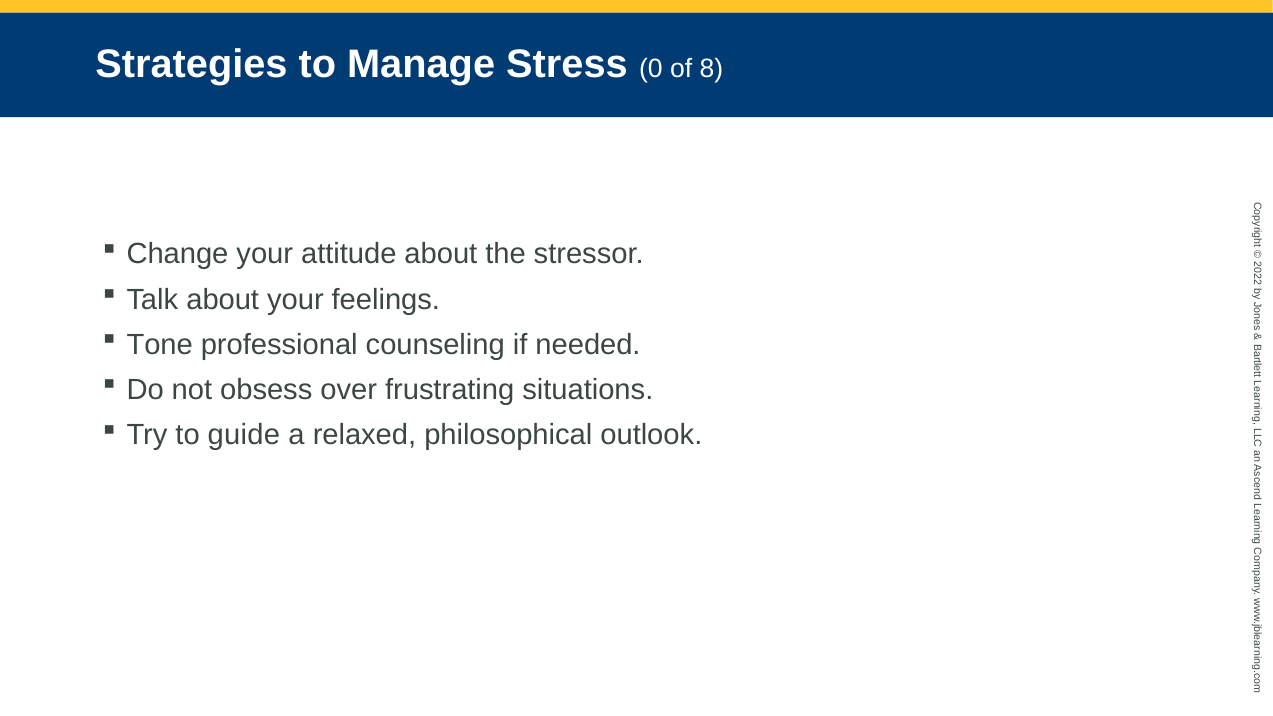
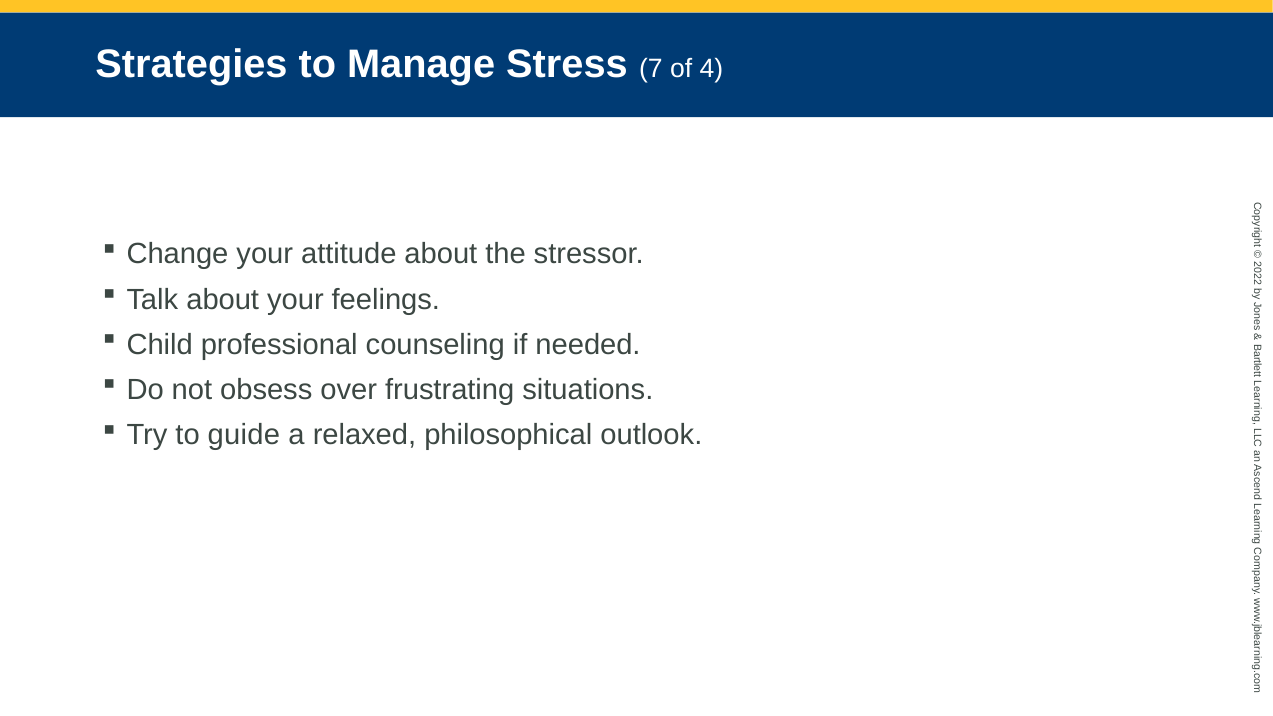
Stress 0: 0 -> 7
8: 8 -> 4
Tone: Tone -> Child
